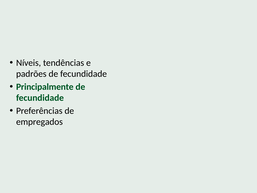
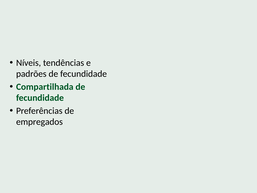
Principalmente: Principalmente -> Compartilhada
